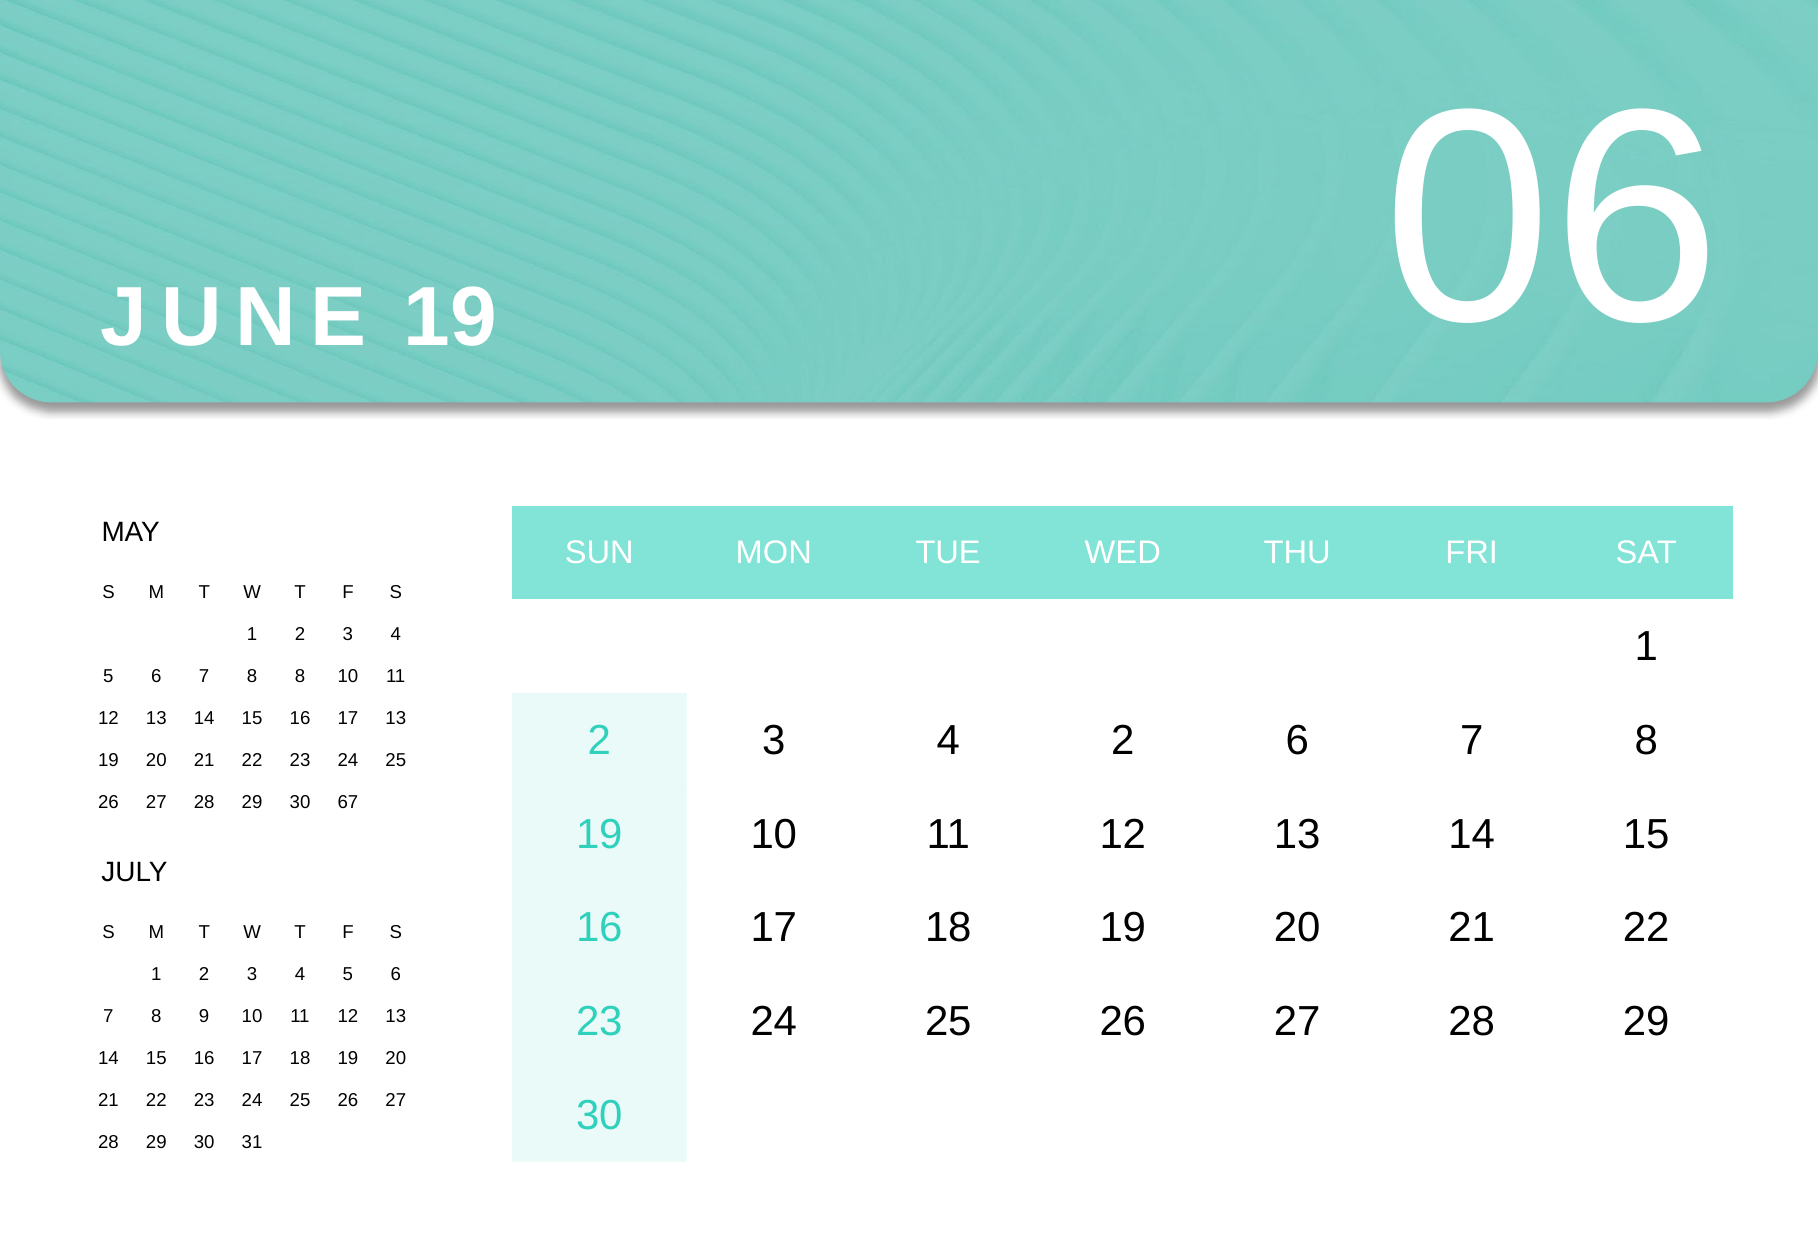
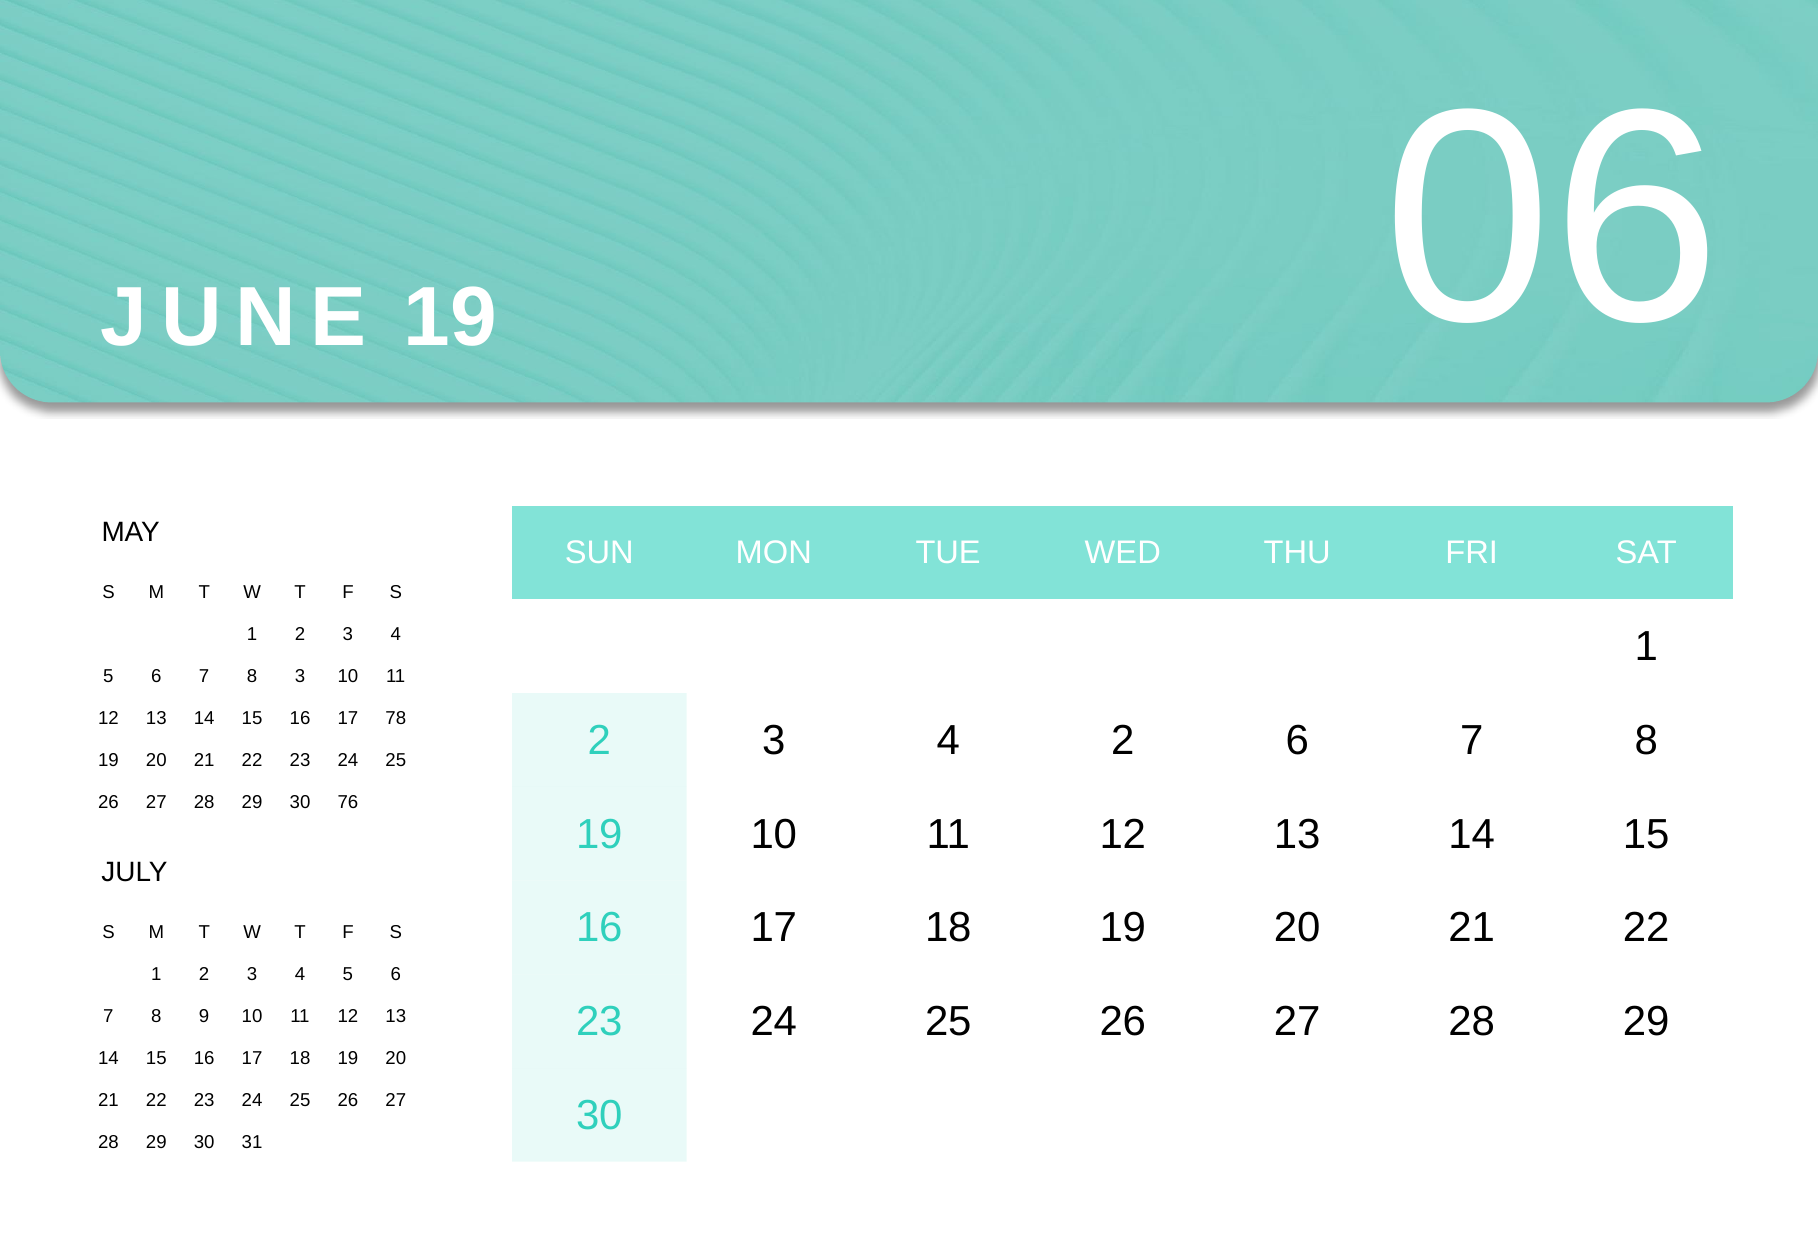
8 8: 8 -> 3
17 13: 13 -> 78
67: 67 -> 76
